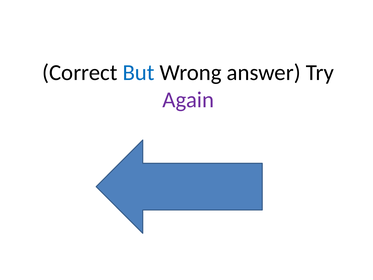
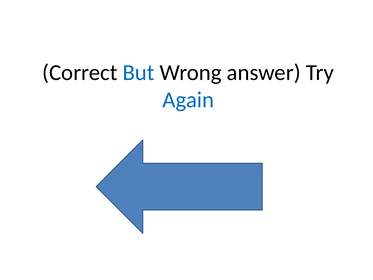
Again colour: purple -> blue
